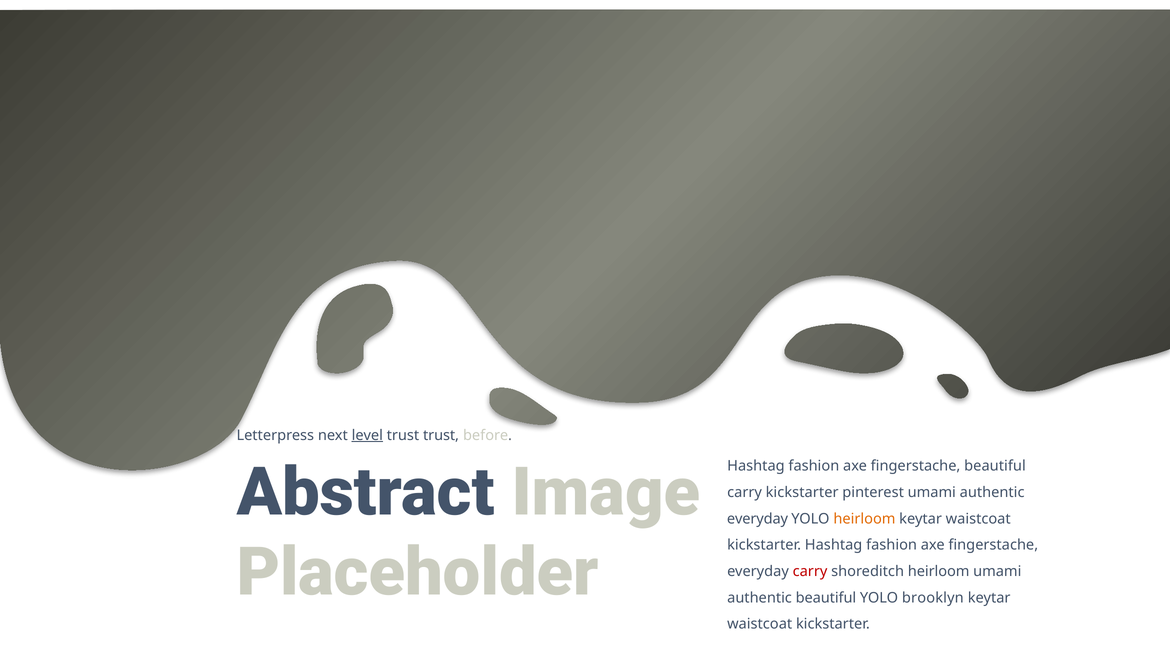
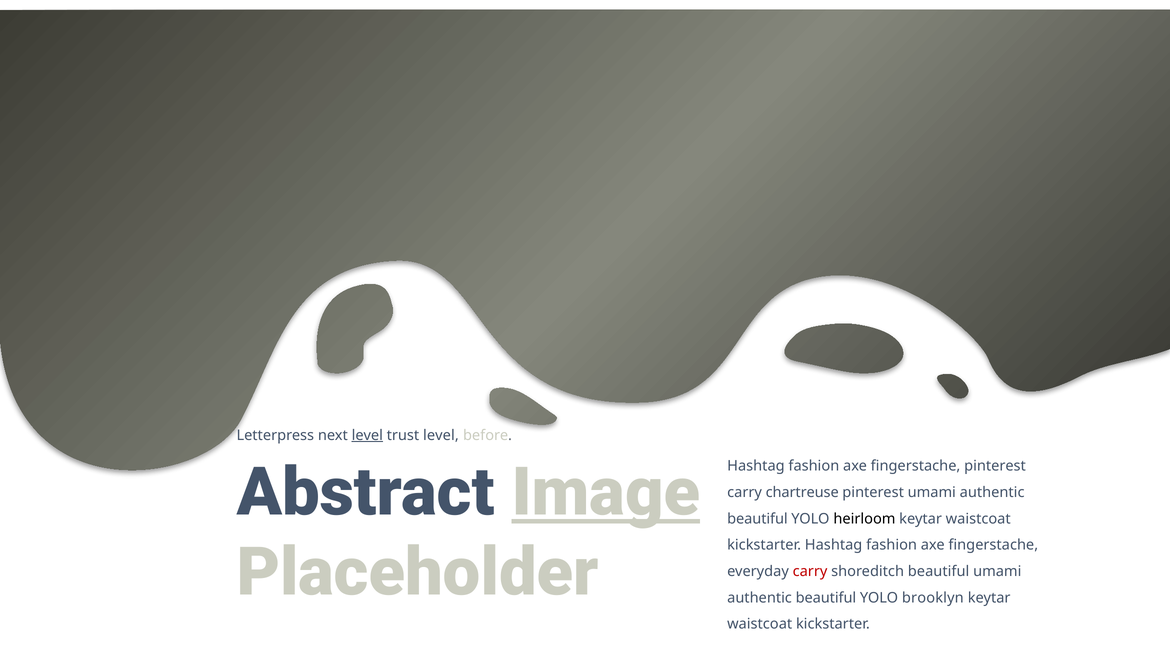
trust trust: trust -> level
fingerstache beautiful: beautiful -> pinterest
Image underline: none -> present
carry kickstarter: kickstarter -> chartreuse
everyday at (757, 519): everyday -> beautiful
heirloom at (864, 519) colour: orange -> black
shoreditch heirloom: heirloom -> beautiful
